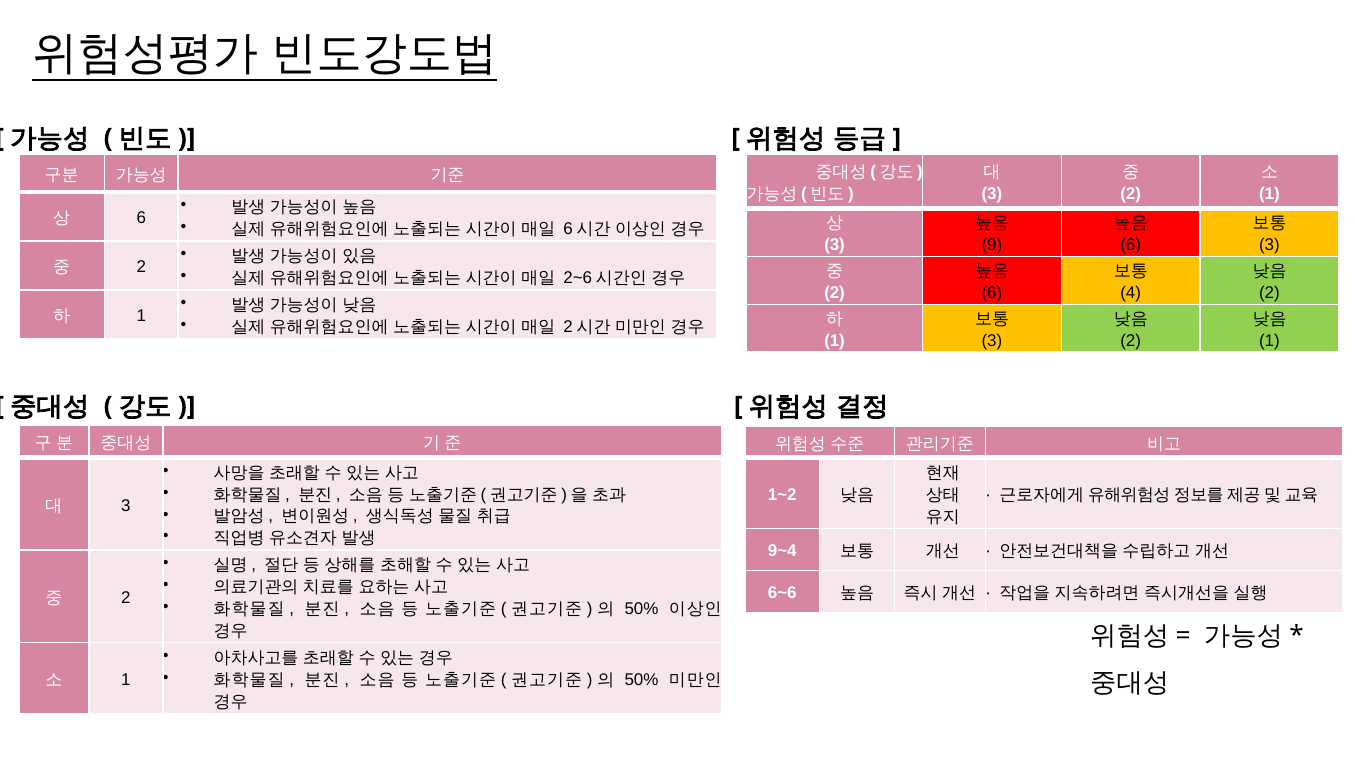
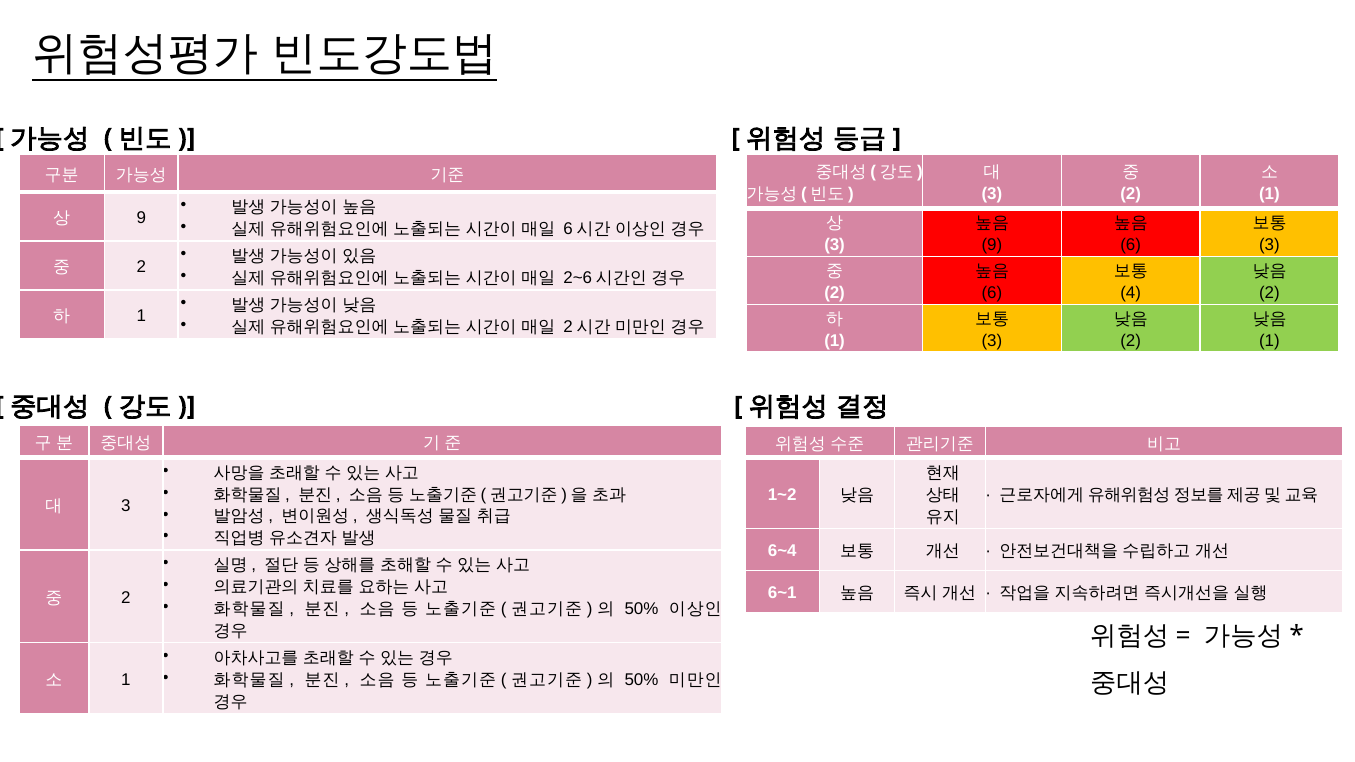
6 at (141, 218): 6 -> 9
9~4: 9~4 -> 6~4
6~6: 6~6 -> 6~1
